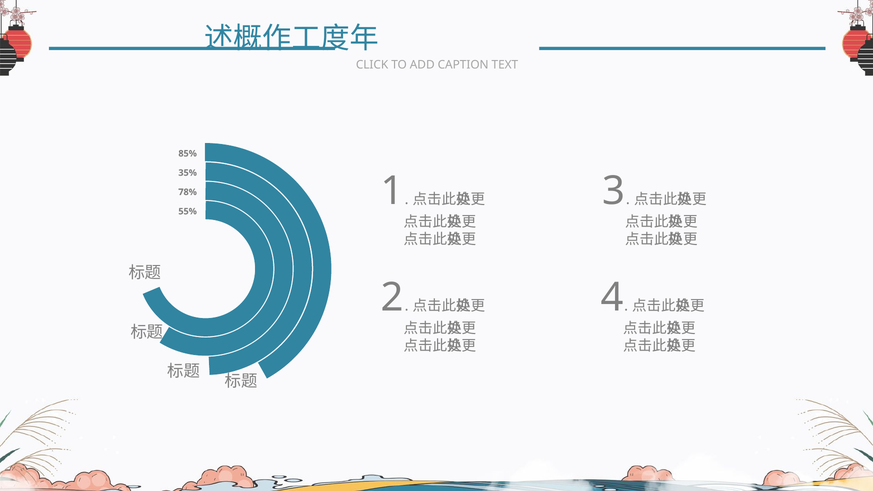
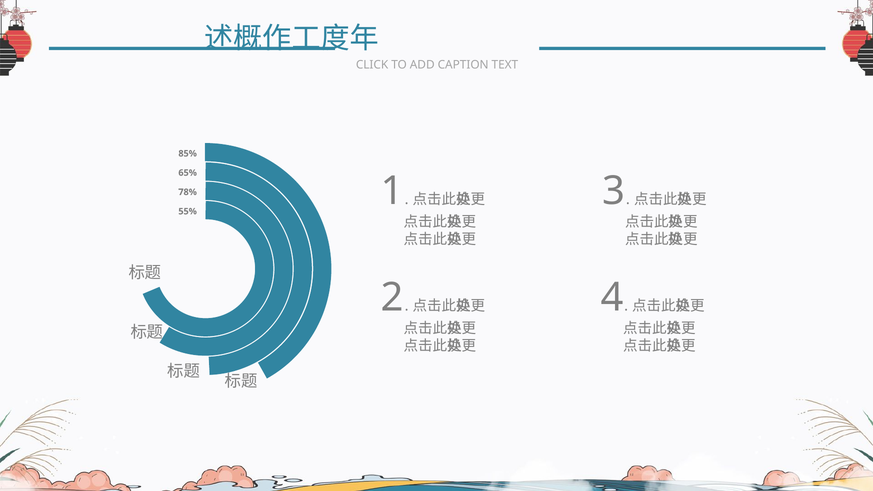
35%: 35% -> 65%
